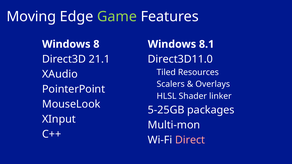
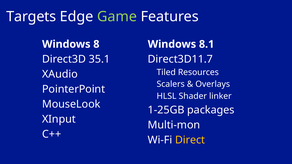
Moving: Moving -> Targets
21.1: 21.1 -> 35.1
Direct3D11.0: Direct3D11.0 -> Direct3D11.7
5-25GB: 5-25GB -> 1-25GB
Direct colour: pink -> yellow
